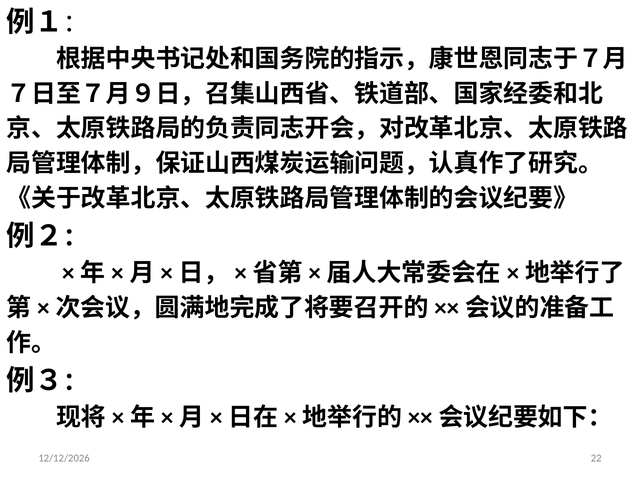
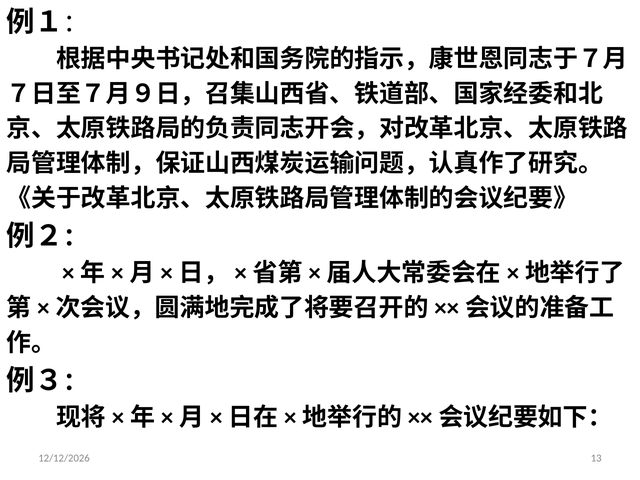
22: 22 -> 13
